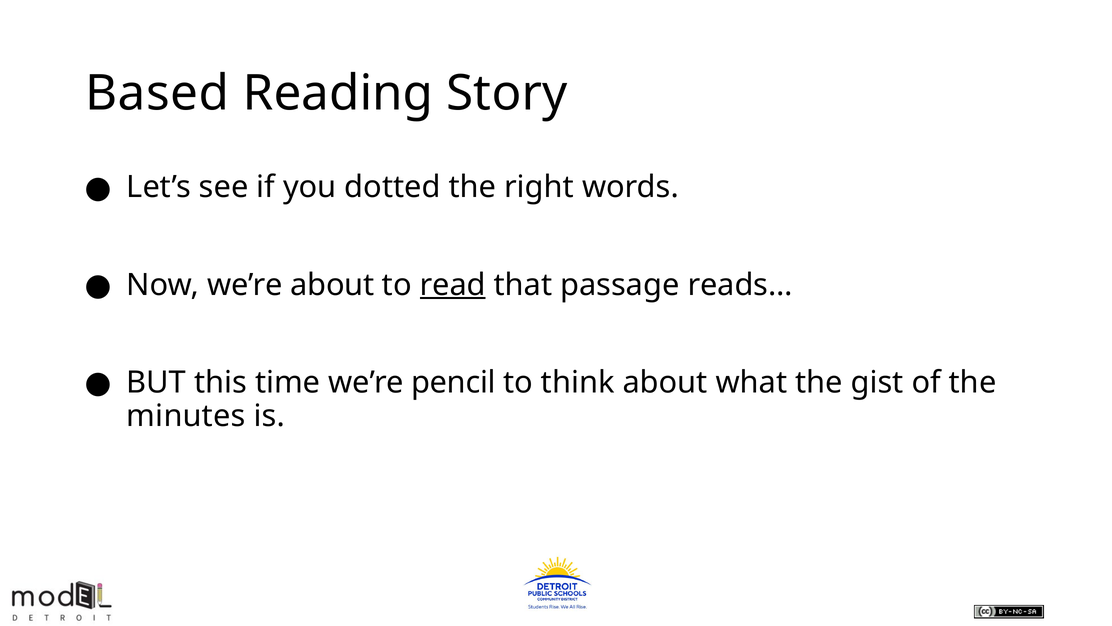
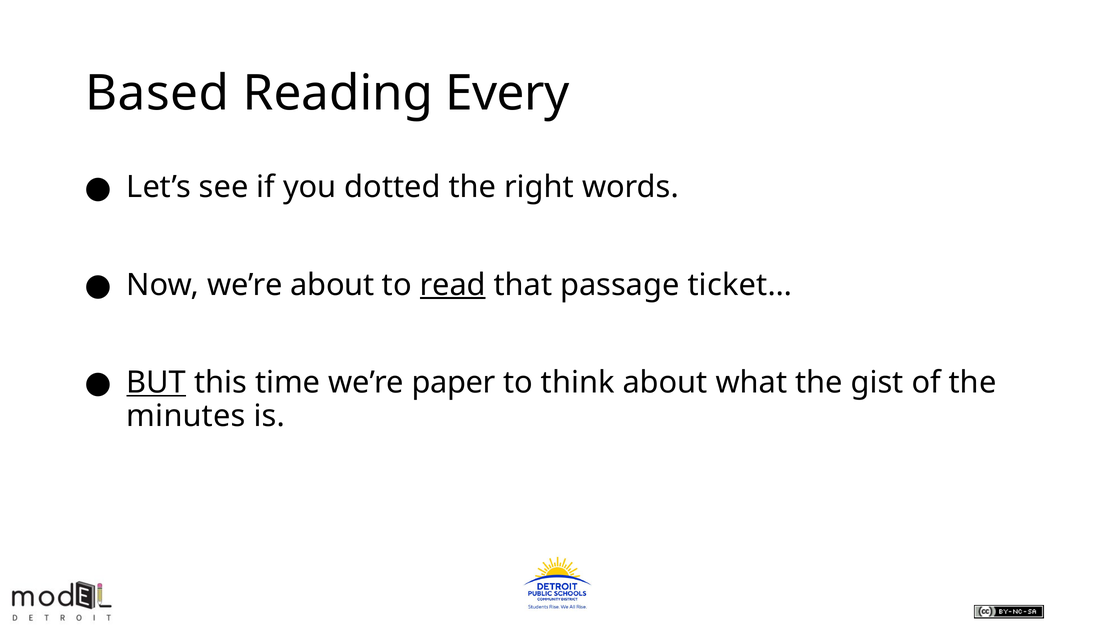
Story: Story -> Every
reads…: reads… -> ticket…
BUT underline: none -> present
pencil: pencil -> paper
